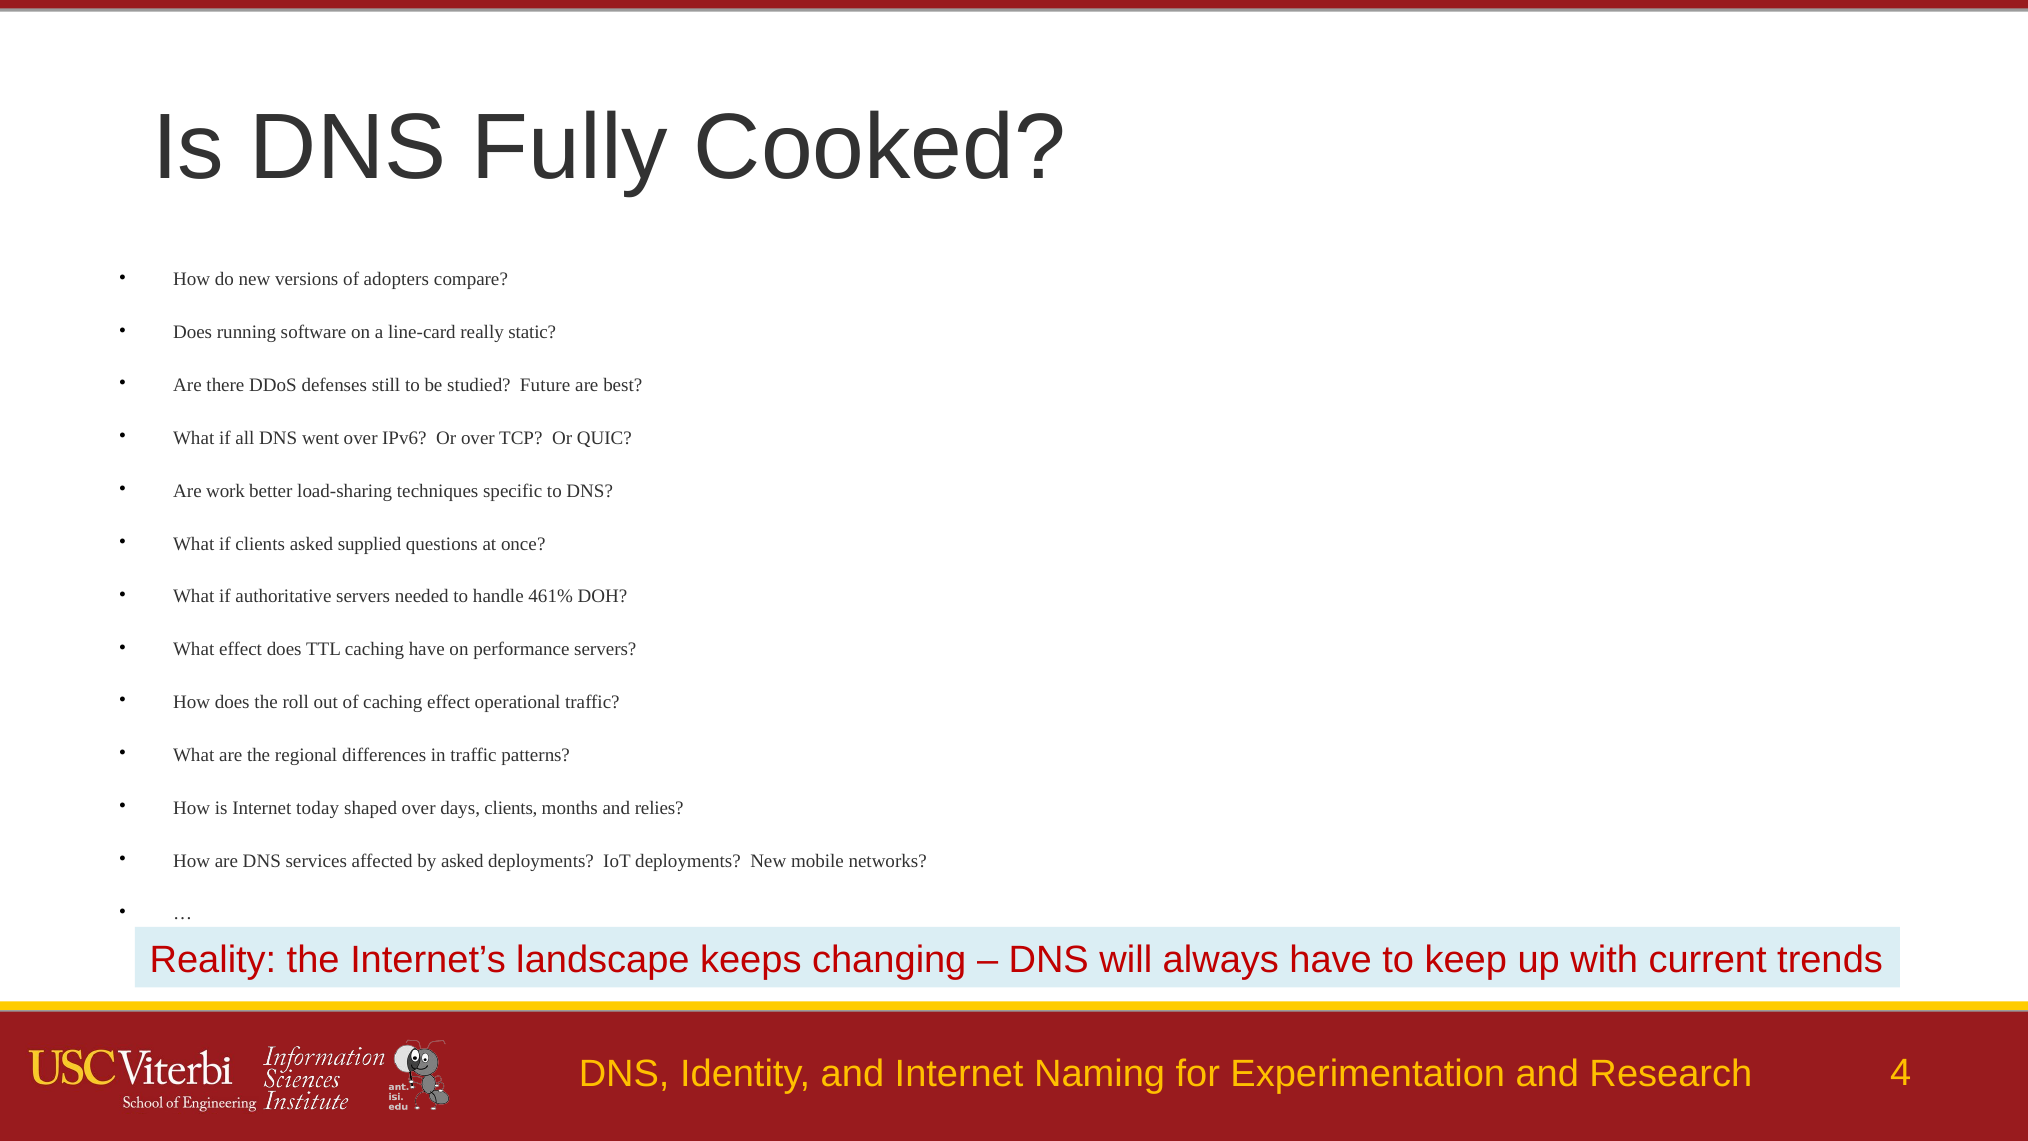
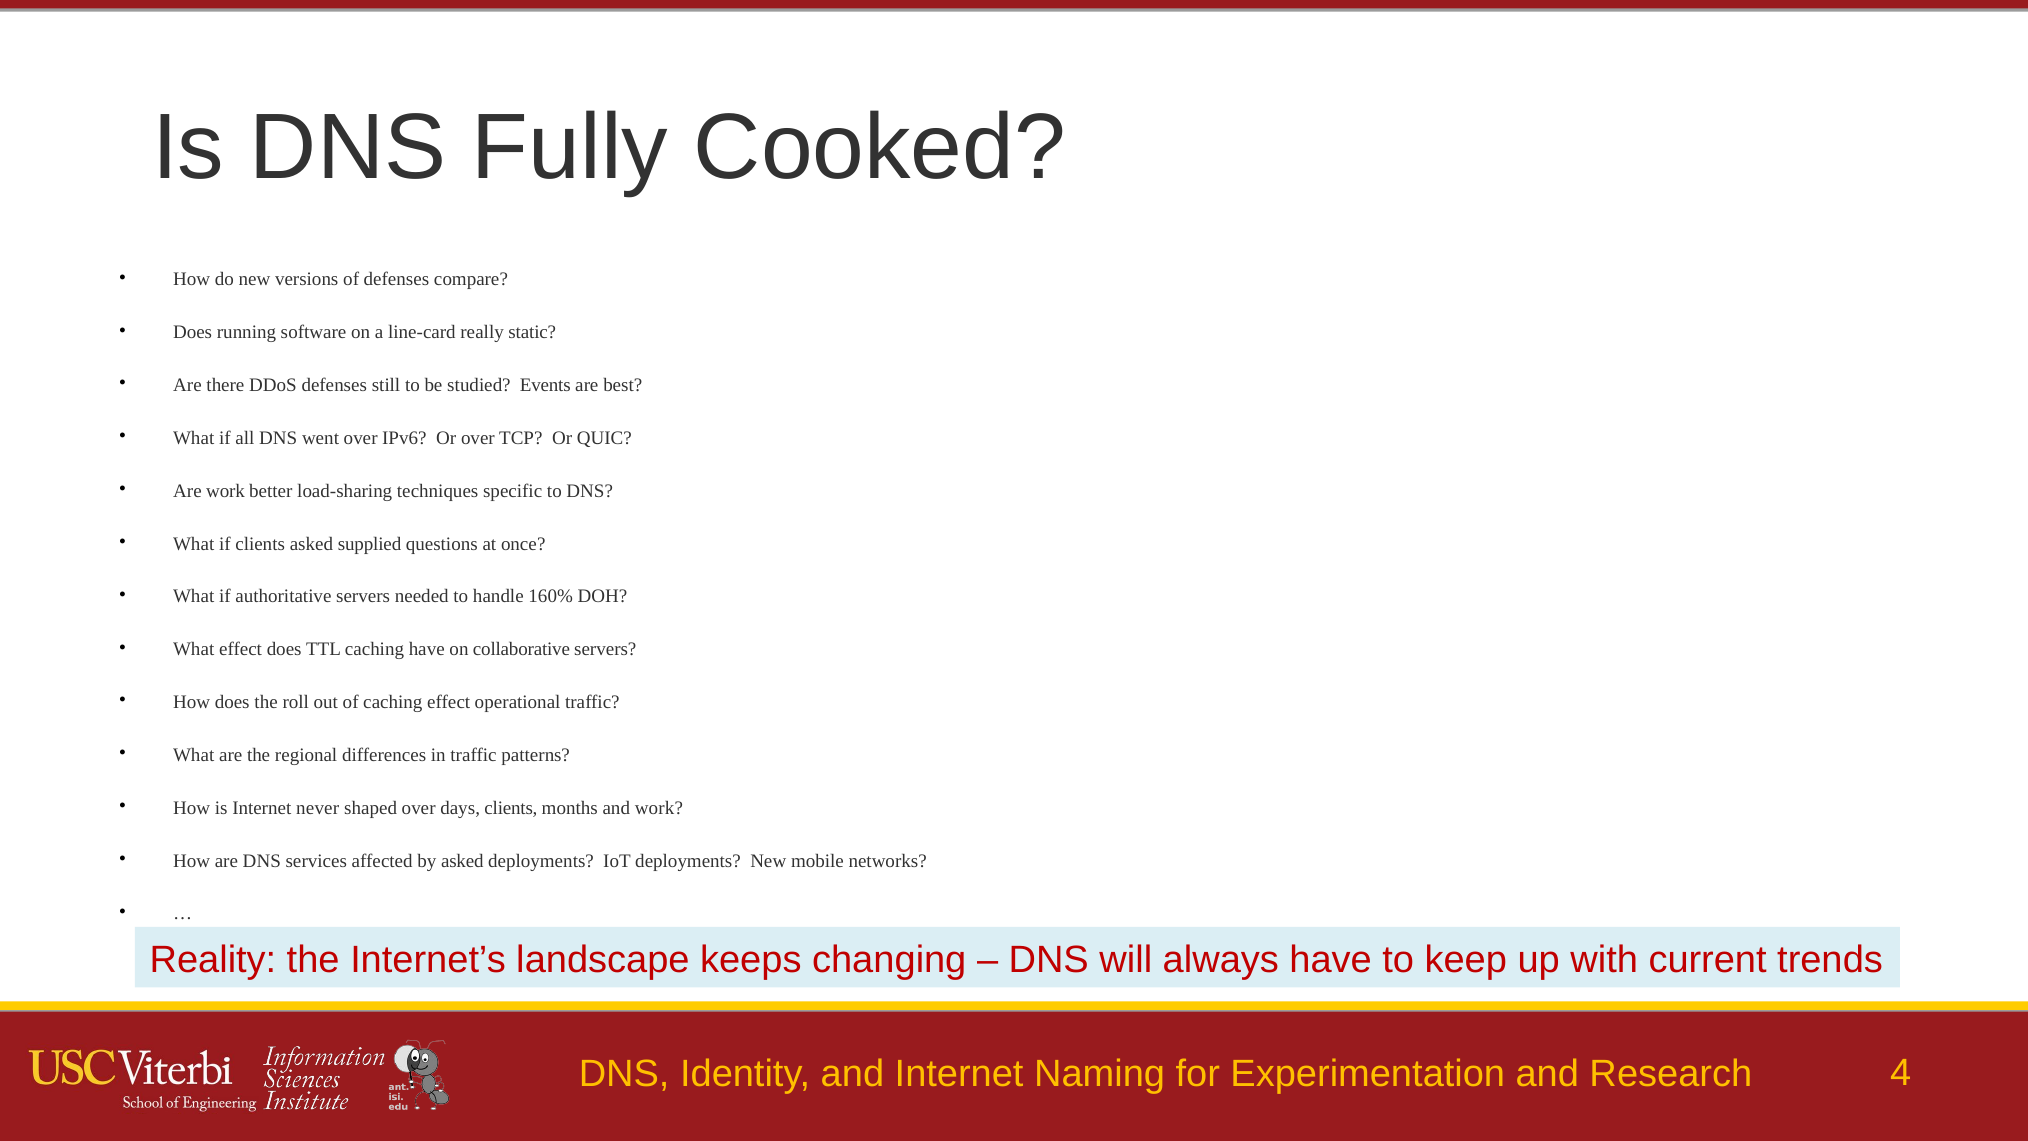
of adopters: adopters -> defenses
Future: Future -> Events
461%: 461% -> 160%
performance: performance -> collaborative
today: today -> never
and relies: relies -> work
